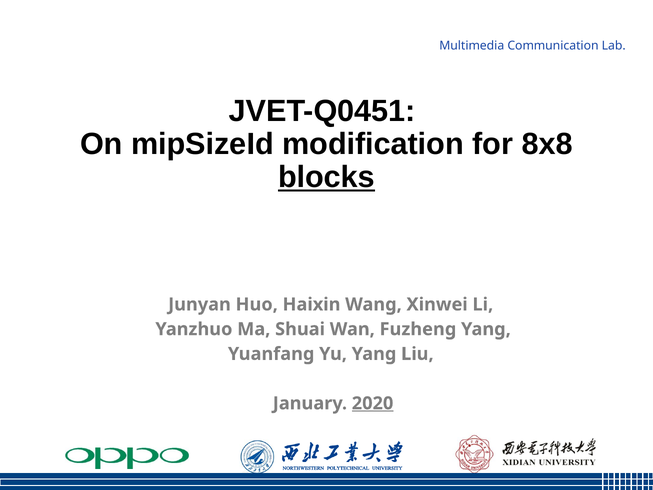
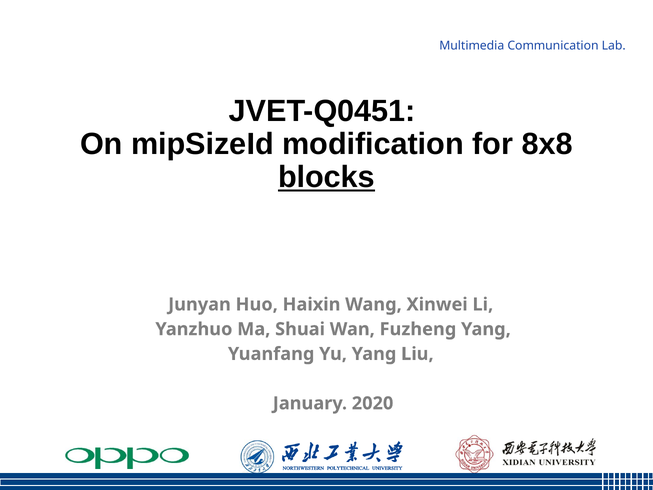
2020 underline: present -> none
